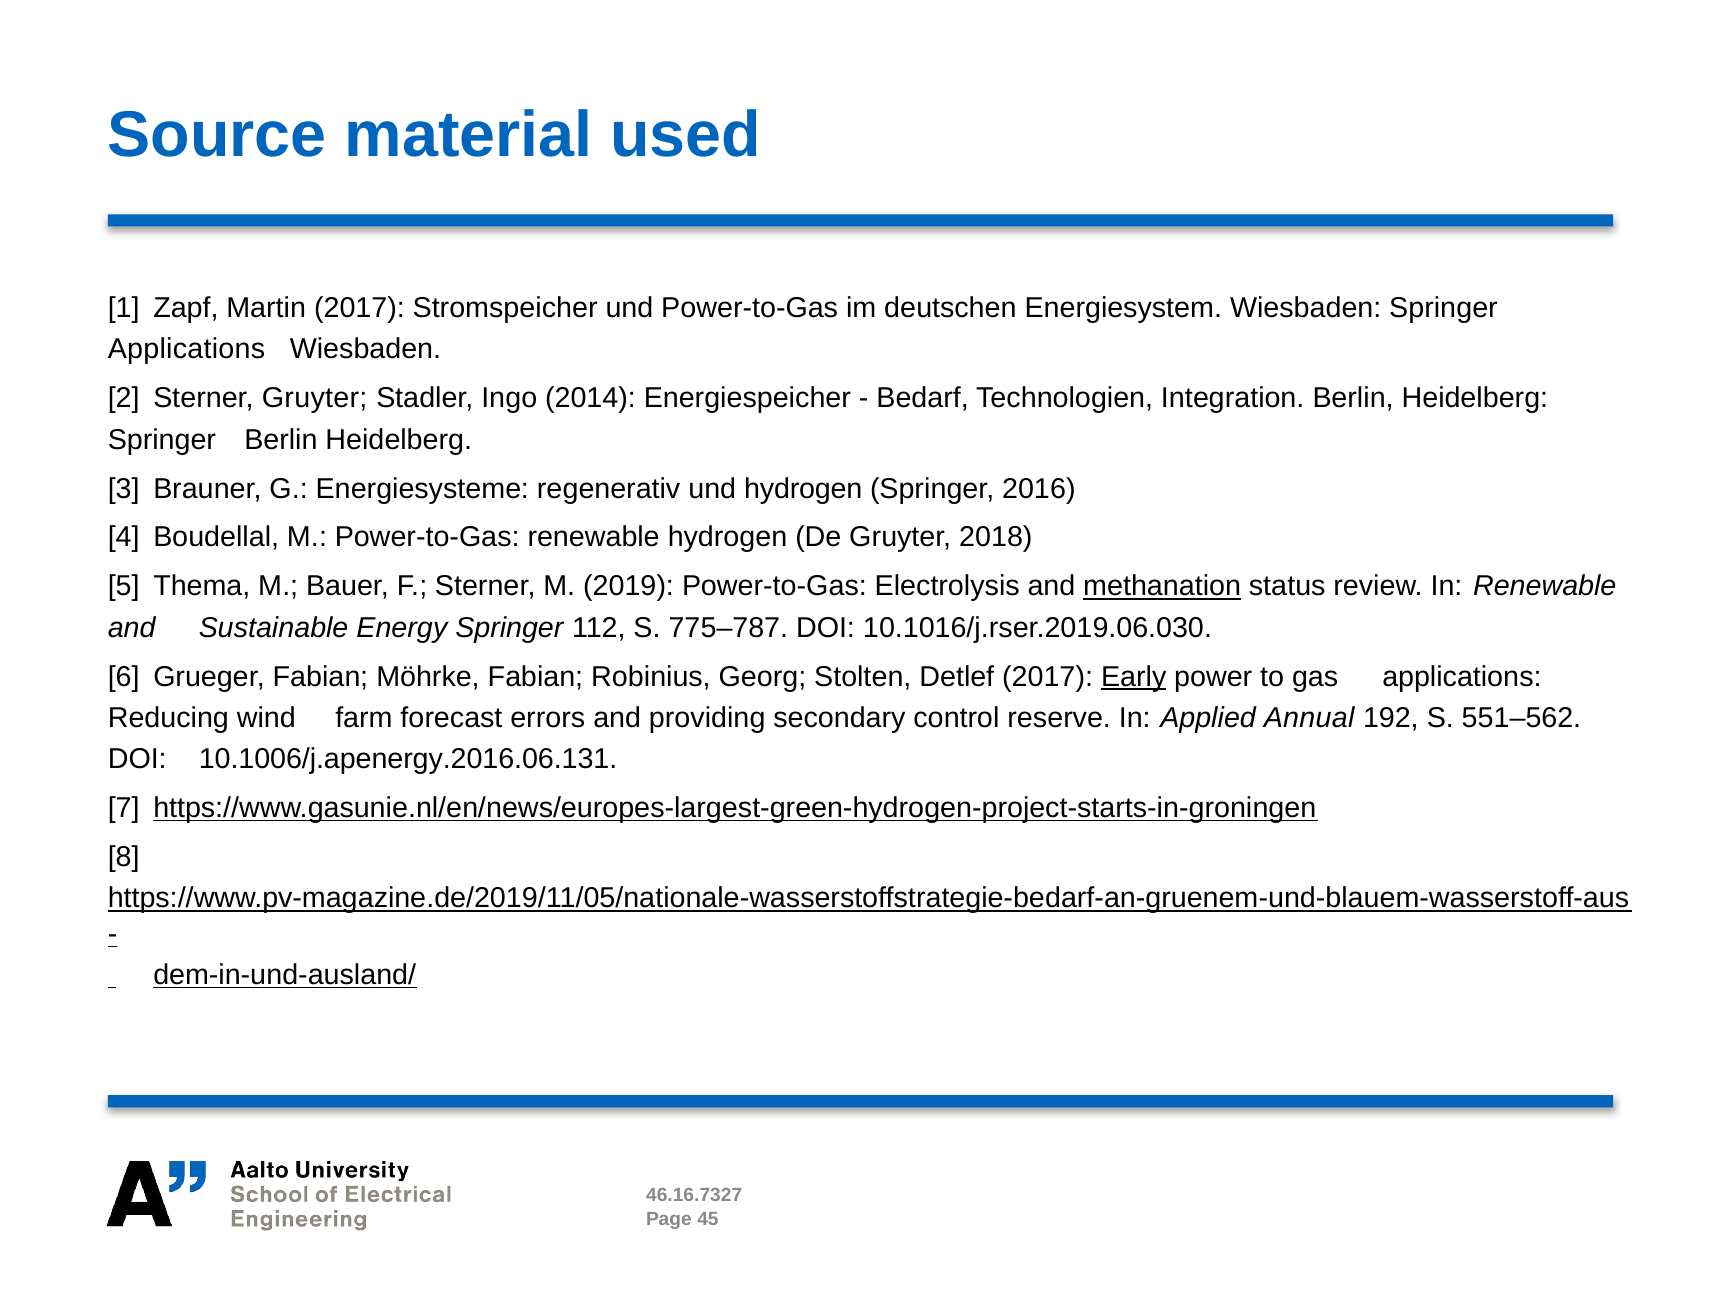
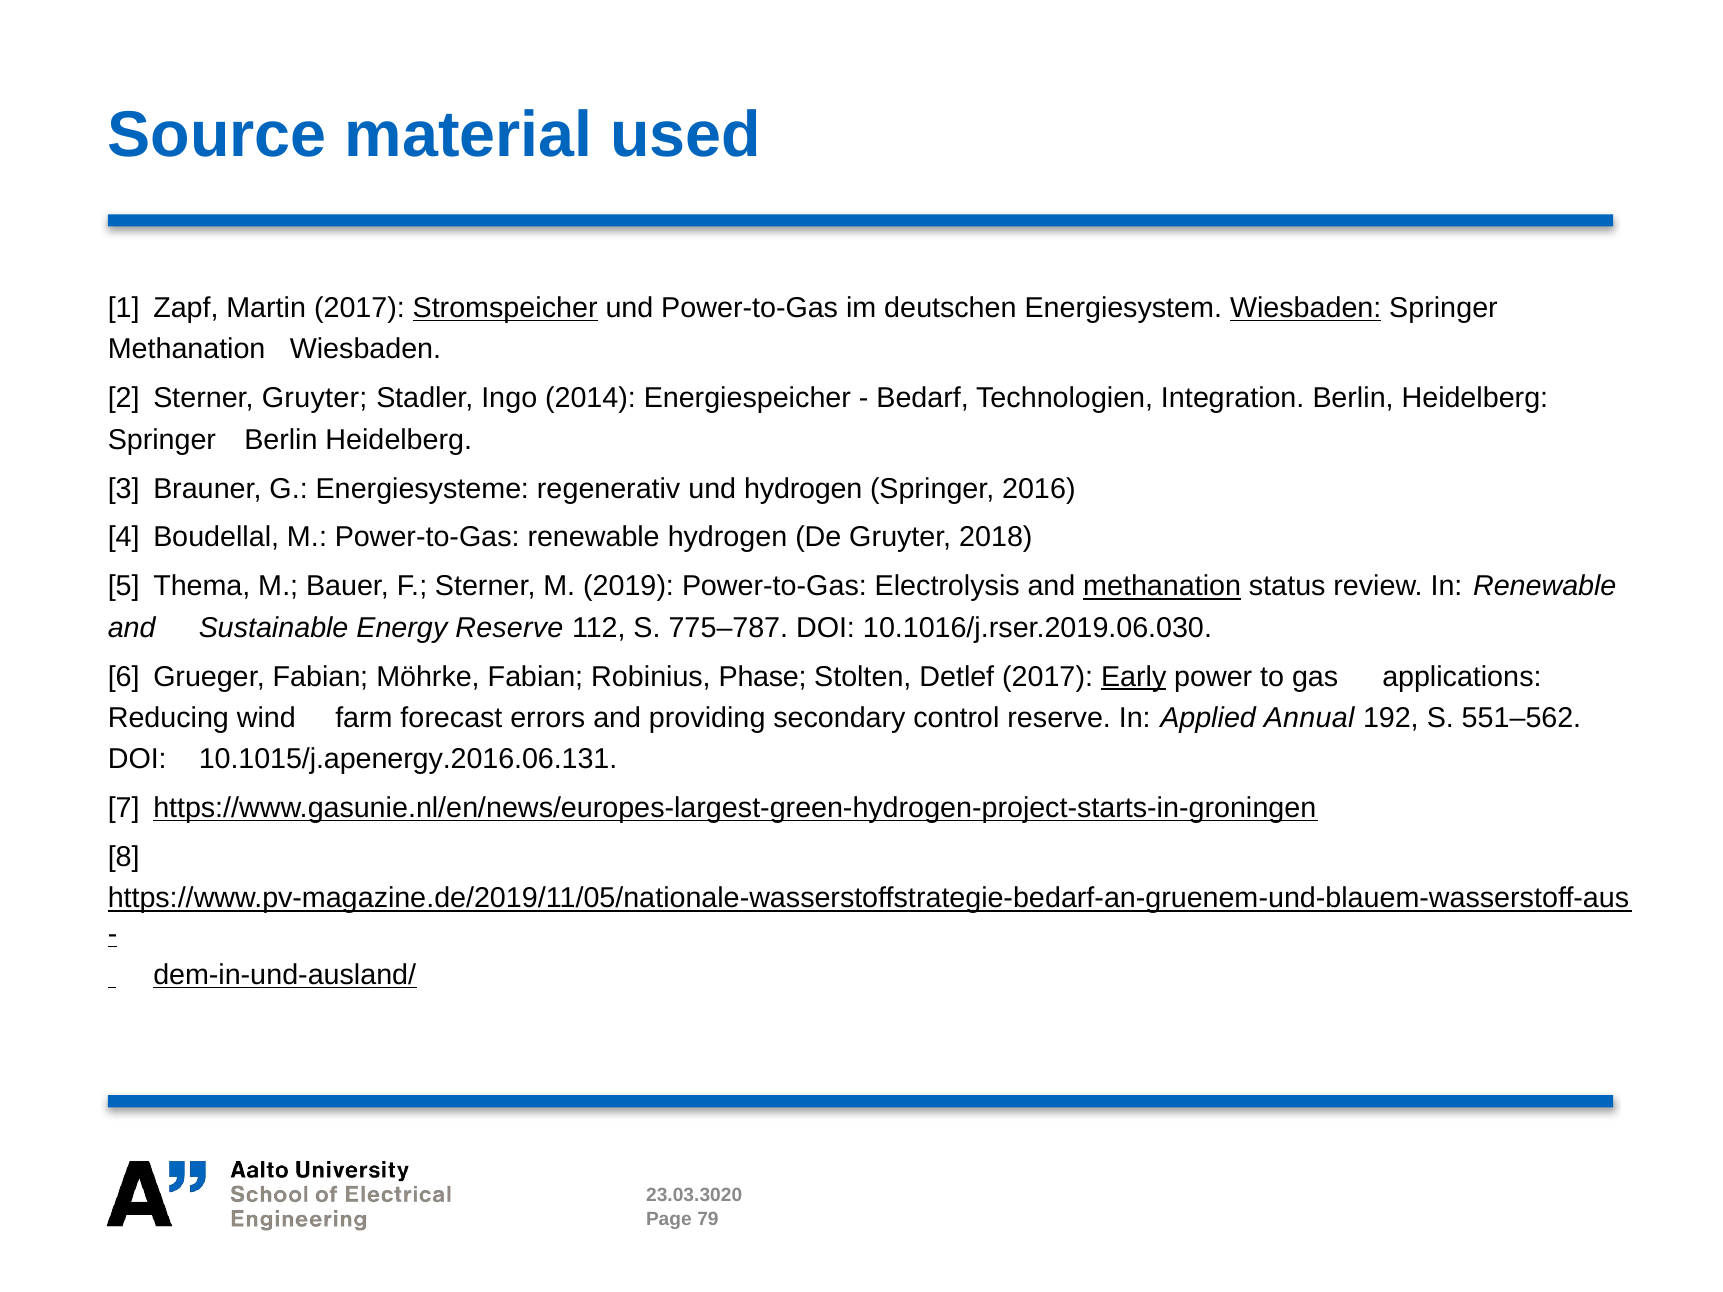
Stromspeicher underline: none -> present
Wiesbaden at (1306, 308) underline: none -> present
Applications at (187, 350): Applications -> Methanation
Energy Springer: Springer -> Reserve
Georg: Georg -> Phase
10.1006/j.apenergy.2016.06.131: 10.1006/j.apenergy.2016.06.131 -> 10.1015/j.apenergy.2016.06.131
46.16.7327: 46.16.7327 -> 23.03.3020
45: 45 -> 79
